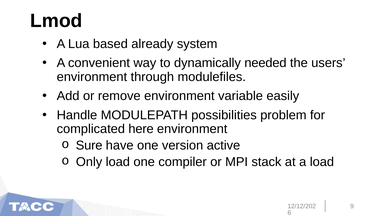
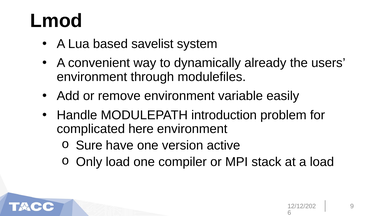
already: already -> savelist
needed: needed -> already
possibilities: possibilities -> introduction
